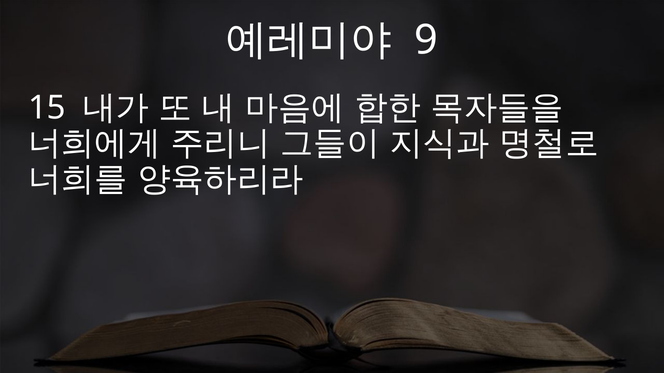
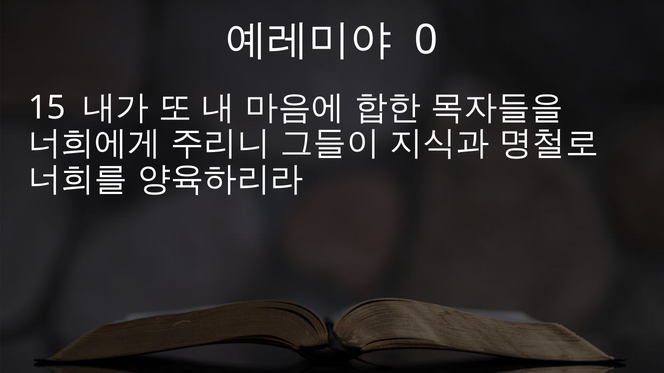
9: 9 -> 0
